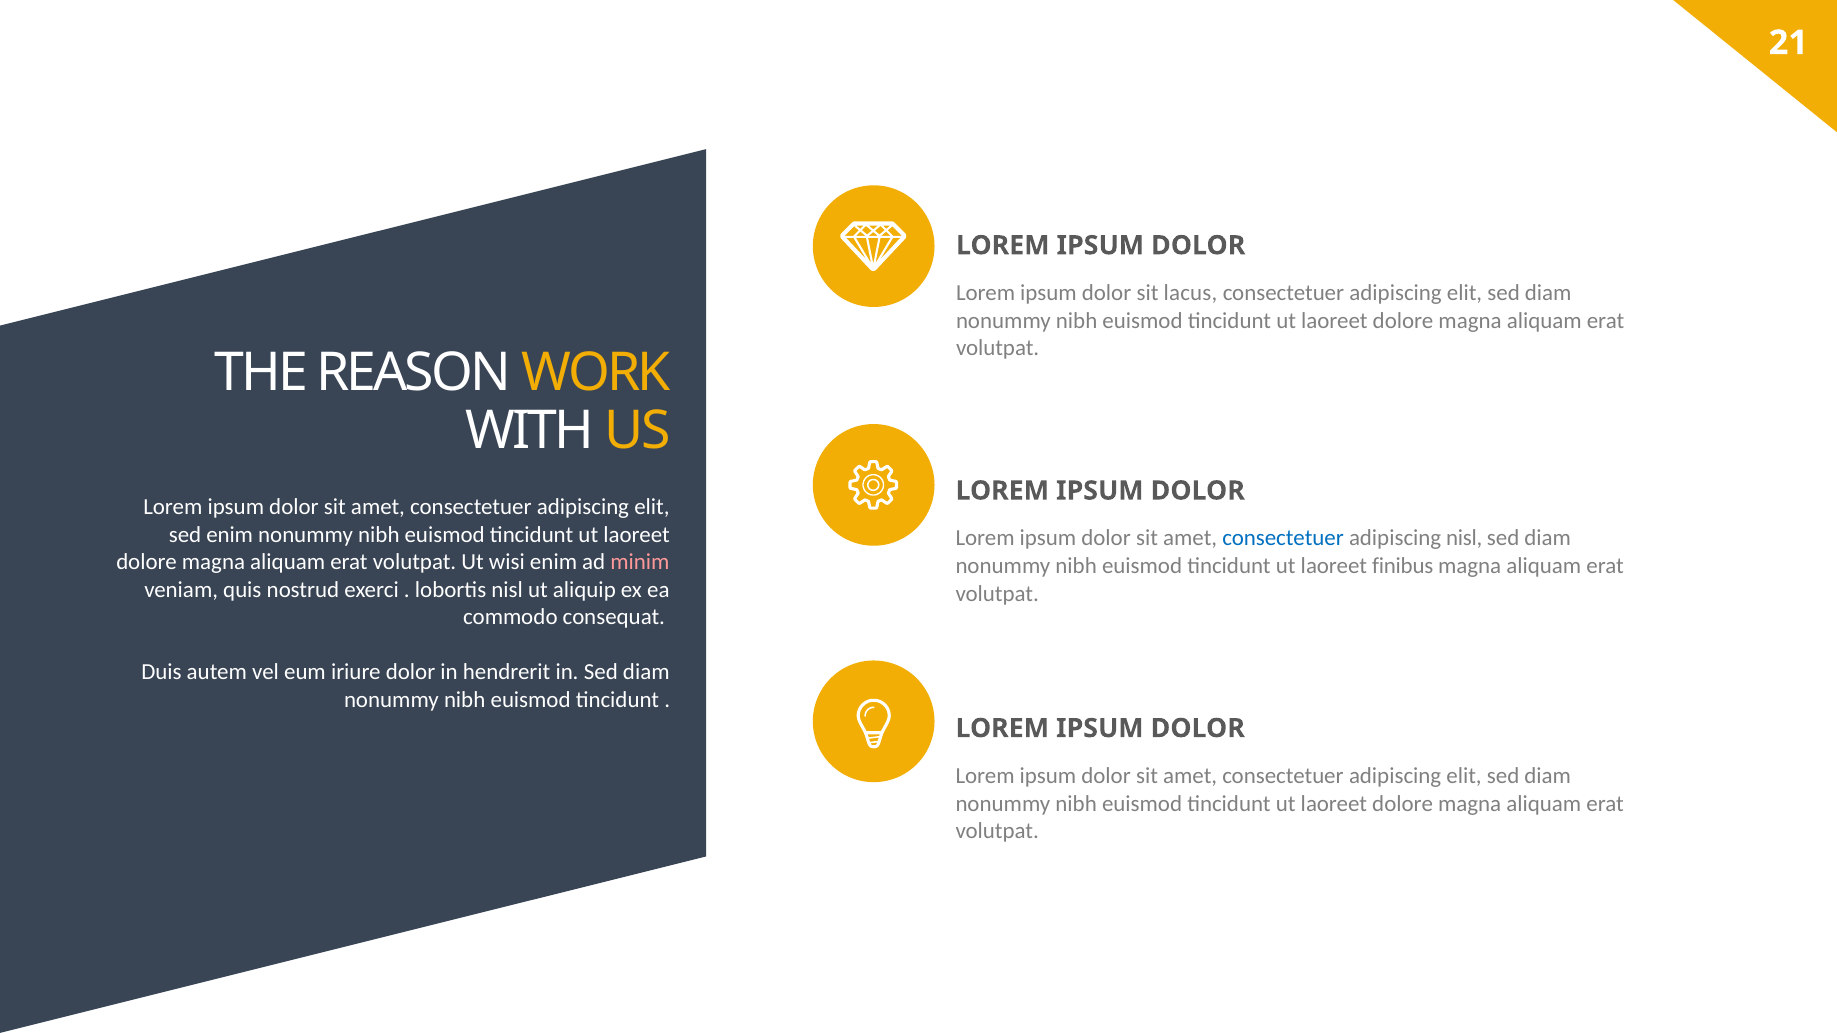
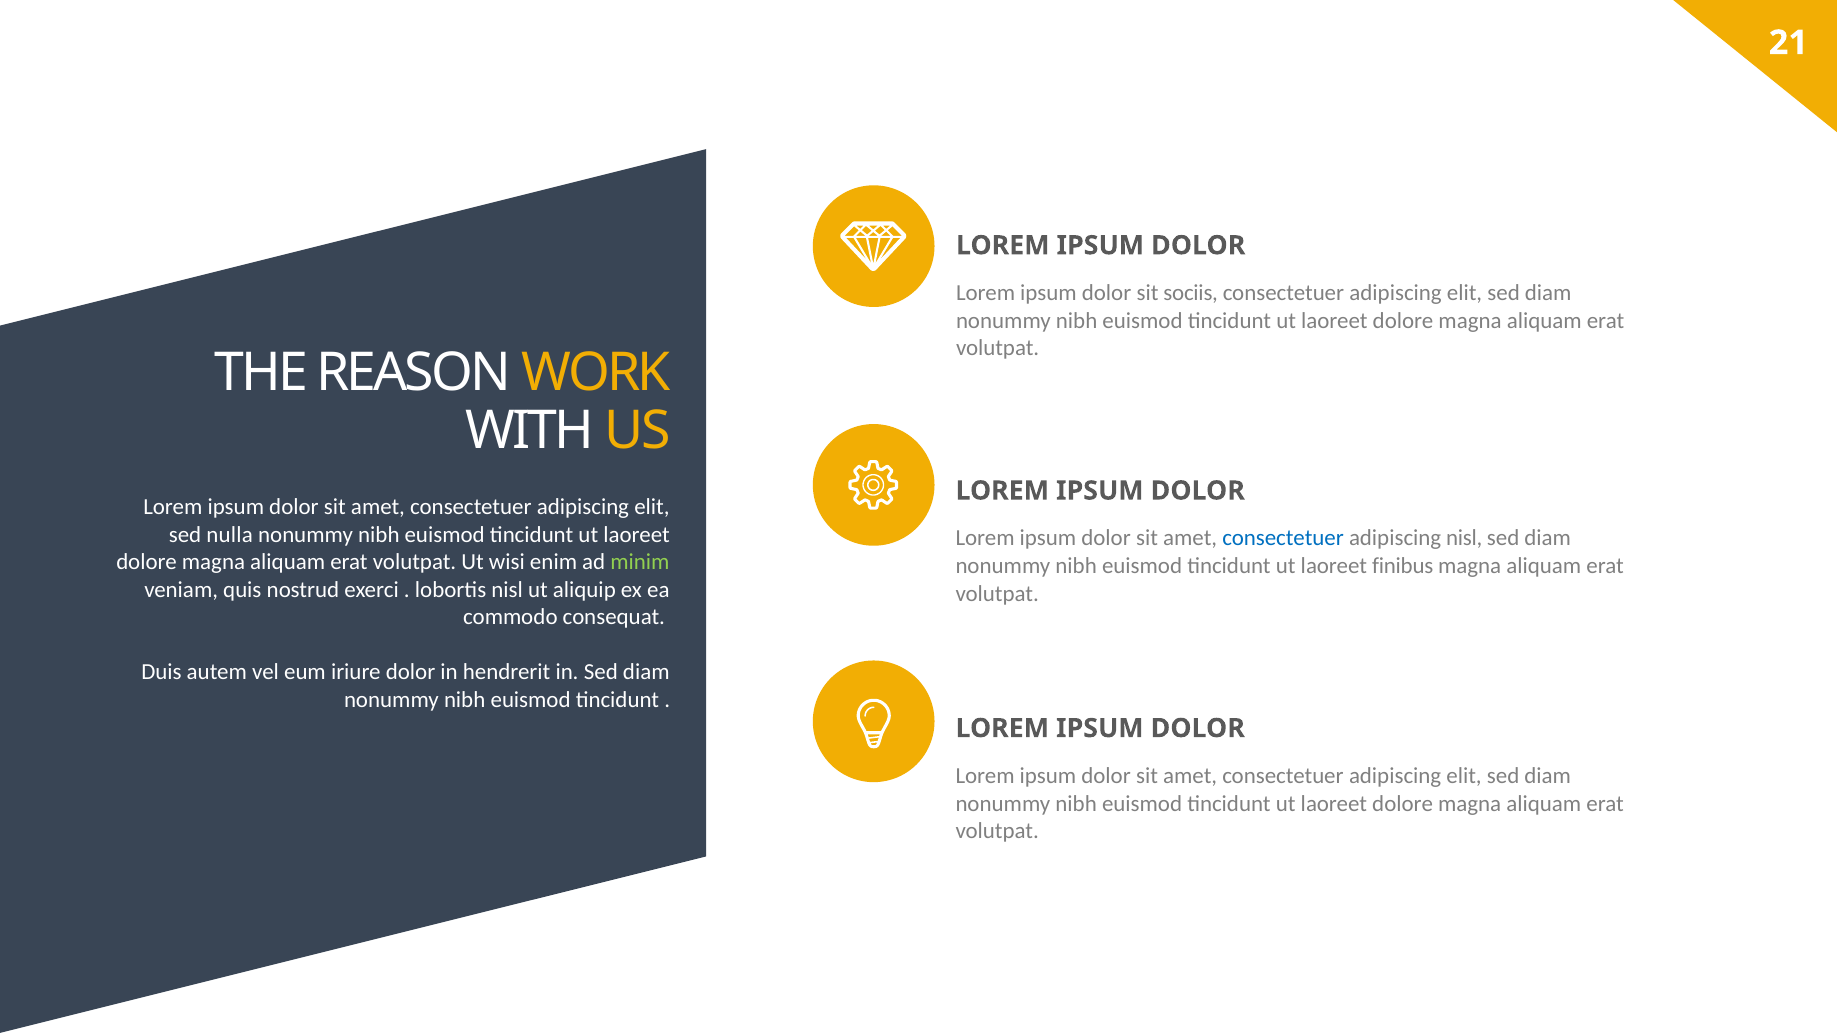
lacus: lacus -> sociis
sed enim: enim -> nulla
minim colour: pink -> light green
